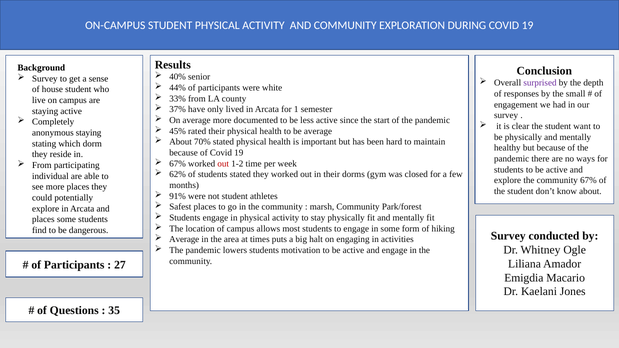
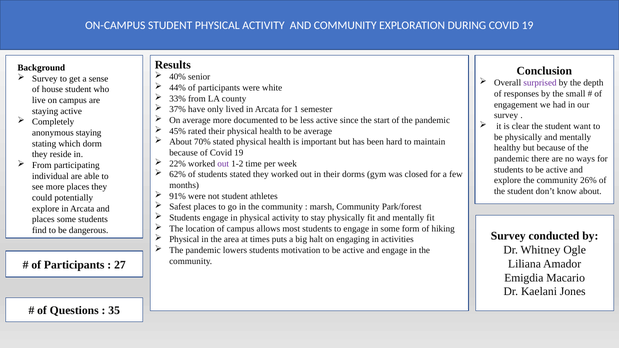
67% at (178, 164): 67% -> 22%
out at (223, 164) colour: red -> purple
community 67%: 67% -> 26%
Average at (184, 240): Average -> Physical
